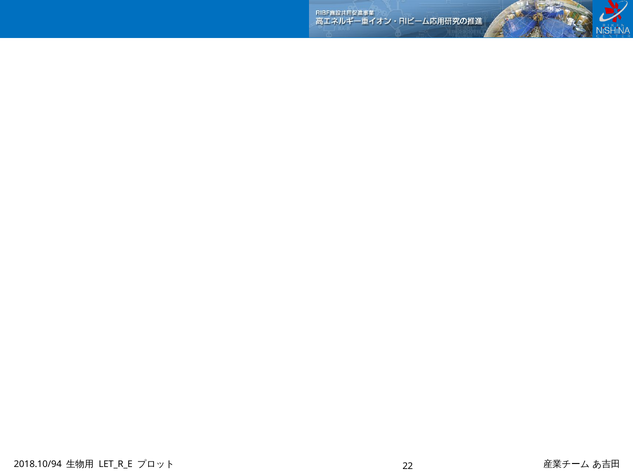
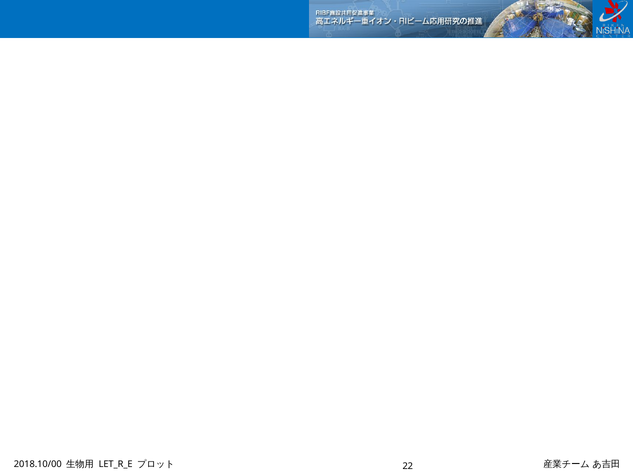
2018.10/94: 2018.10/94 -> 2018.10/00
